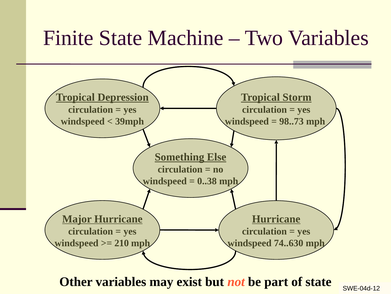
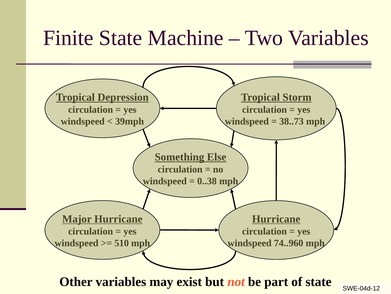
98..73: 98..73 -> 38..73
210: 210 -> 510
74..630: 74..630 -> 74..960
